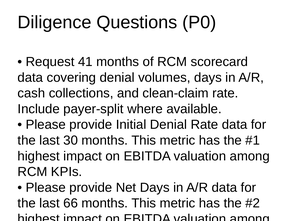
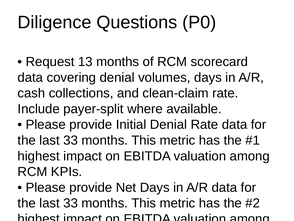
41: 41 -> 13
30 at (71, 140): 30 -> 33
66 at (71, 203): 66 -> 33
